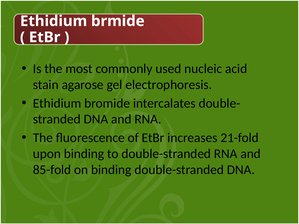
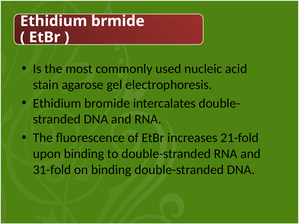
85-fold: 85-fold -> 31-fold
